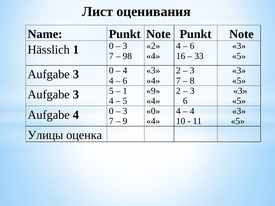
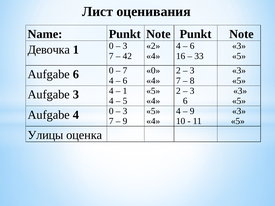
Hässlich: Hässlich -> Девочка
98: 98 -> 42
3 at (153, 71): 3 -> 0
3 at (76, 74): 3 -> 6
4 at (125, 71): 4 -> 7
9 at (153, 91): 9 -> 5
Aufgabe 3 5: 5 -> 4
0 at (153, 111): 0 -> 5
4 at (192, 111): 4 -> 9
